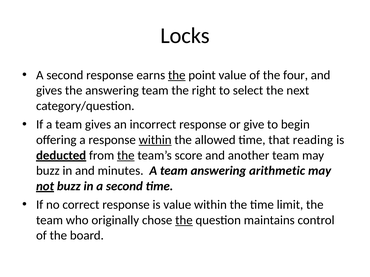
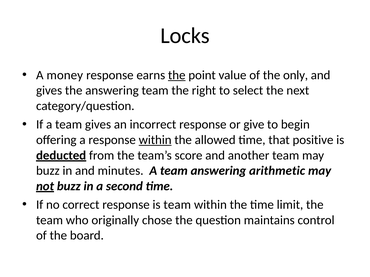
second at (65, 75): second -> money
four: four -> only
reading: reading -> positive
the at (126, 156) underline: present -> none
is value: value -> team
the at (184, 220) underline: present -> none
